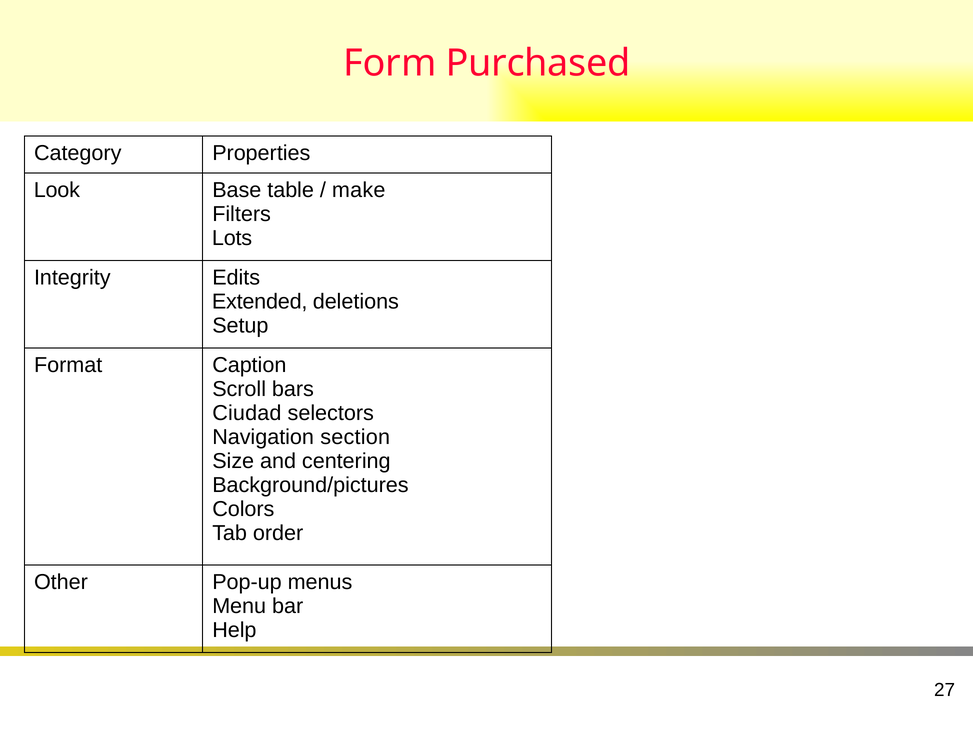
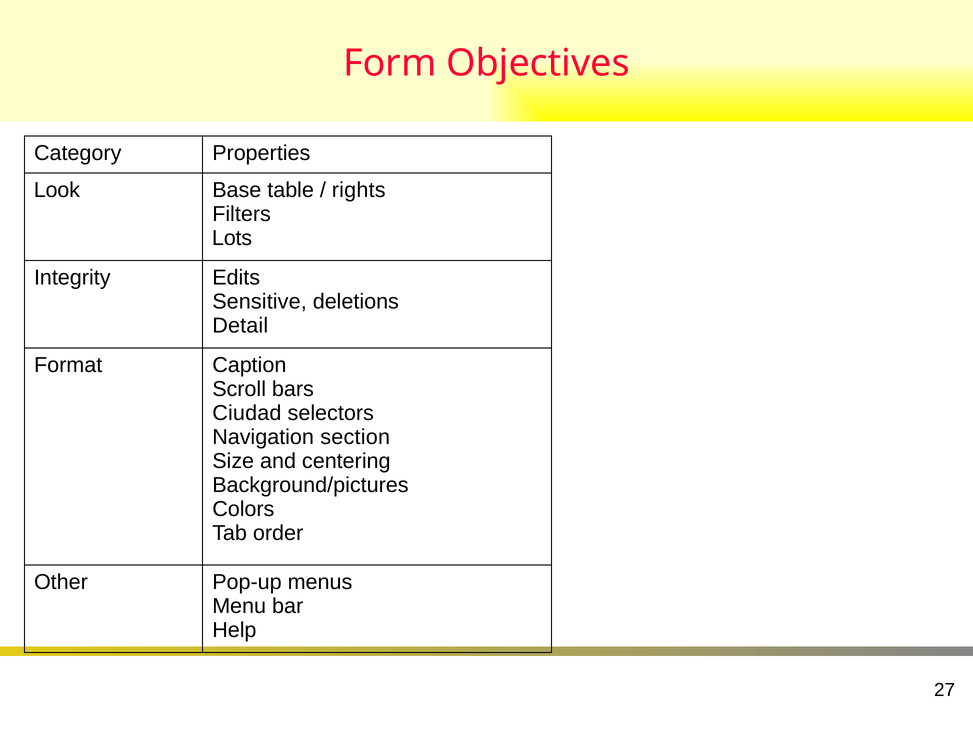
Purchased: Purchased -> Objectives
make: make -> rights
Extended: Extended -> Sensitive
Setup: Setup -> Detail
